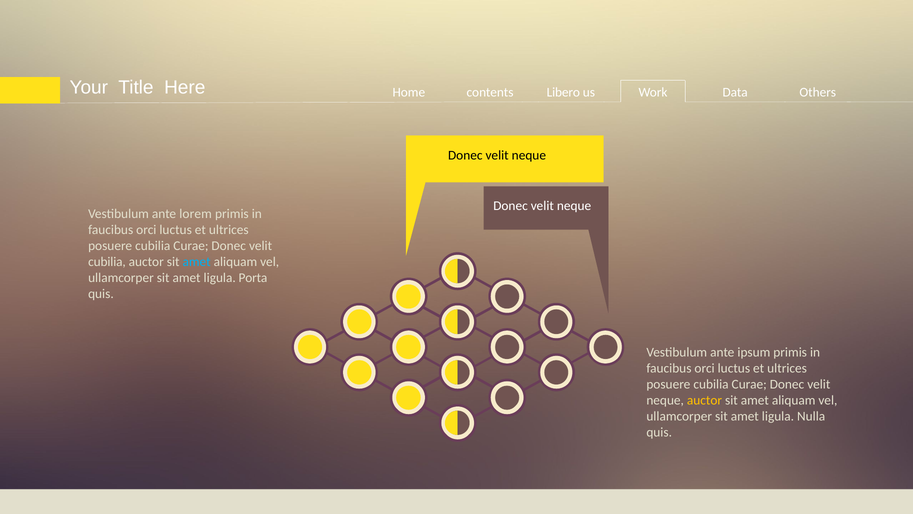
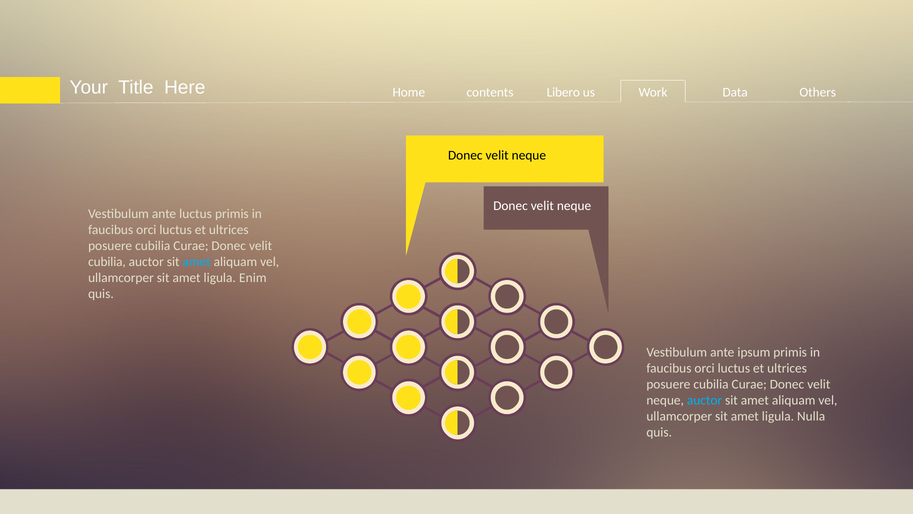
ante lorem: lorem -> luctus
Porta: Porta -> Enim
auctor at (705, 400) colour: yellow -> light blue
